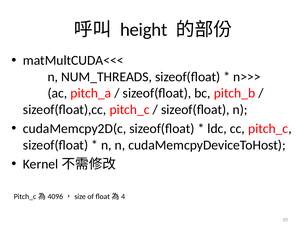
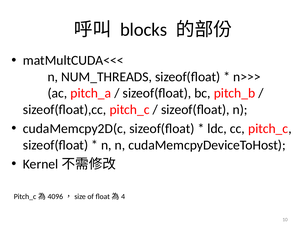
height: height -> blocks
